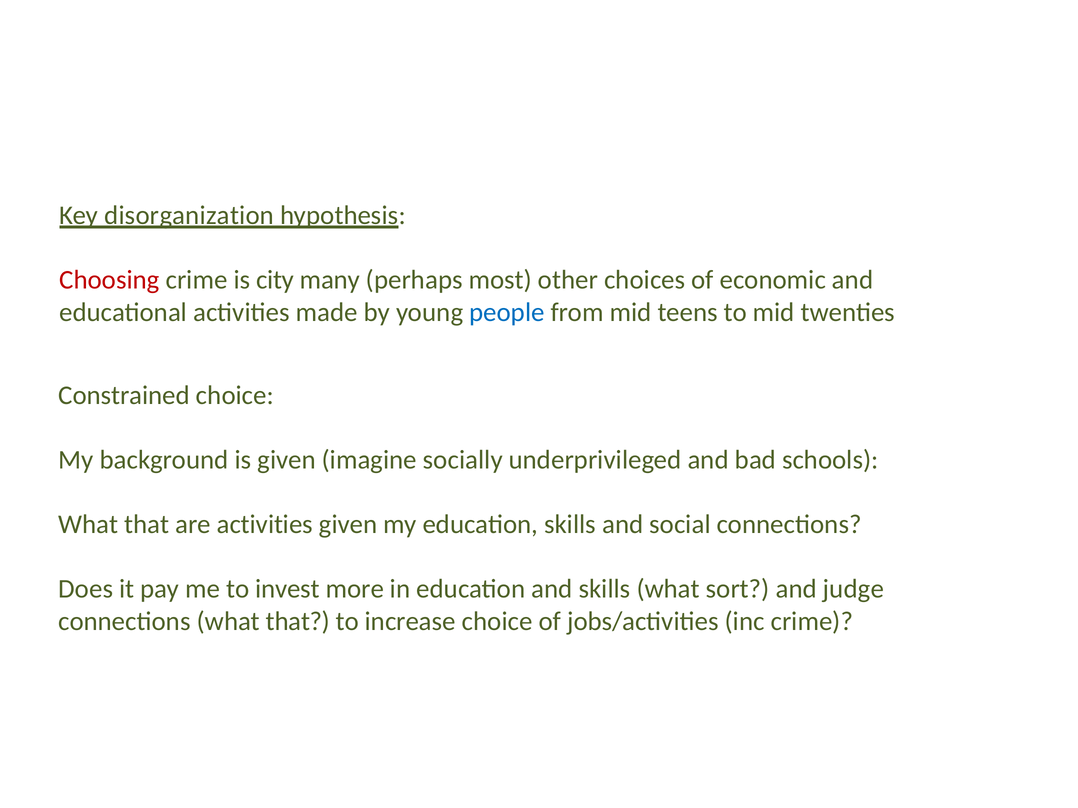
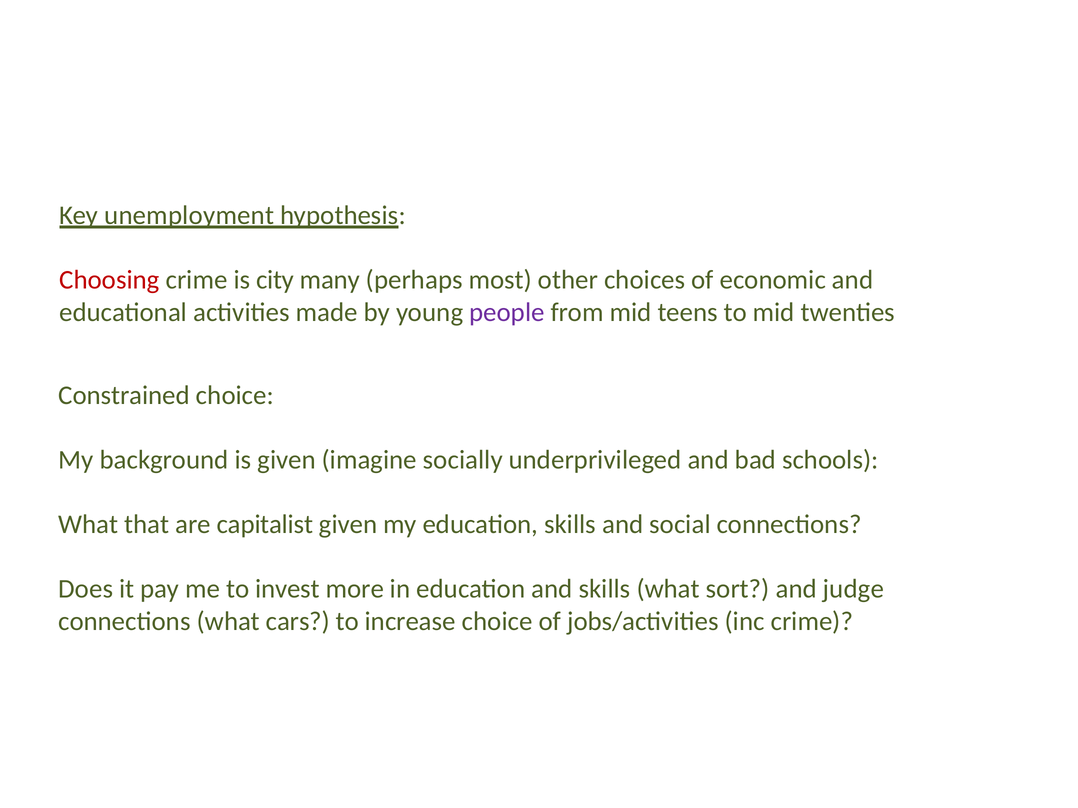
disorganization: disorganization -> unemployment
people colour: blue -> purple
are activities: activities -> capitalist
connections what that: that -> cars
